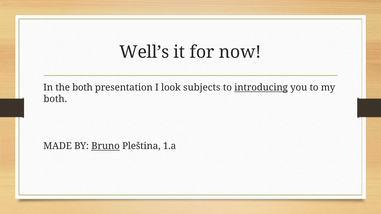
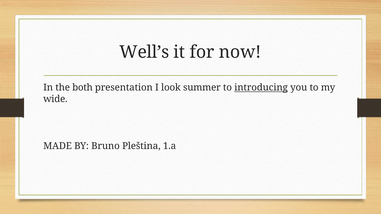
subjects: subjects -> summer
both at (55, 99): both -> wide
Bruno underline: present -> none
